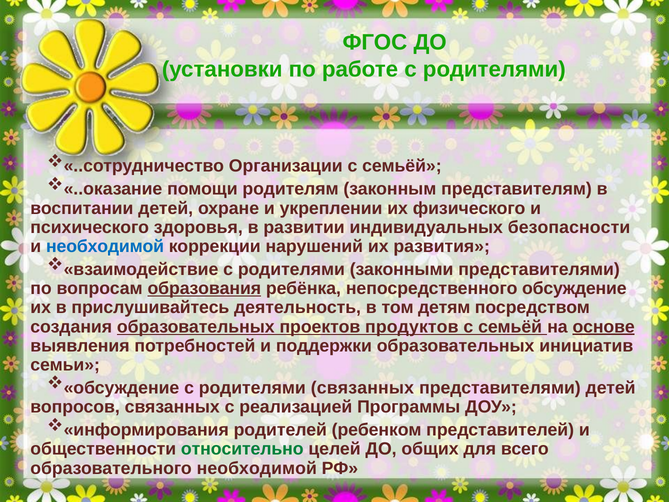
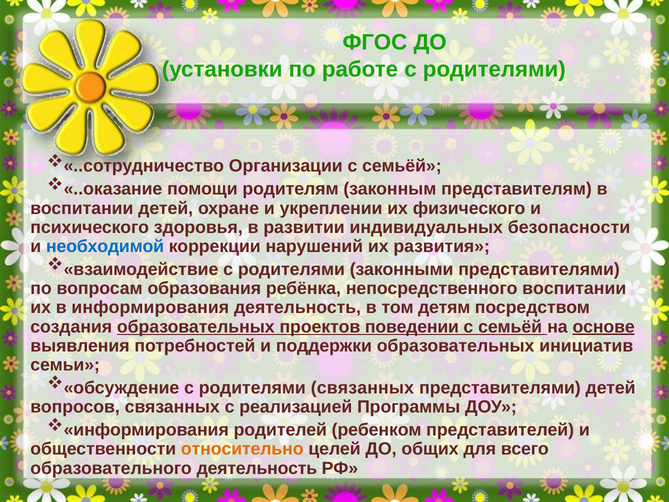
образования underline: present -> none
непосредственного обсуждение: обсуждение -> воспитании
в прислушивайтесь: прислушивайтесь -> информирования
продуктов: продуктов -> поведении
относительно colour: green -> orange
образовательного необходимой: необходимой -> деятельность
